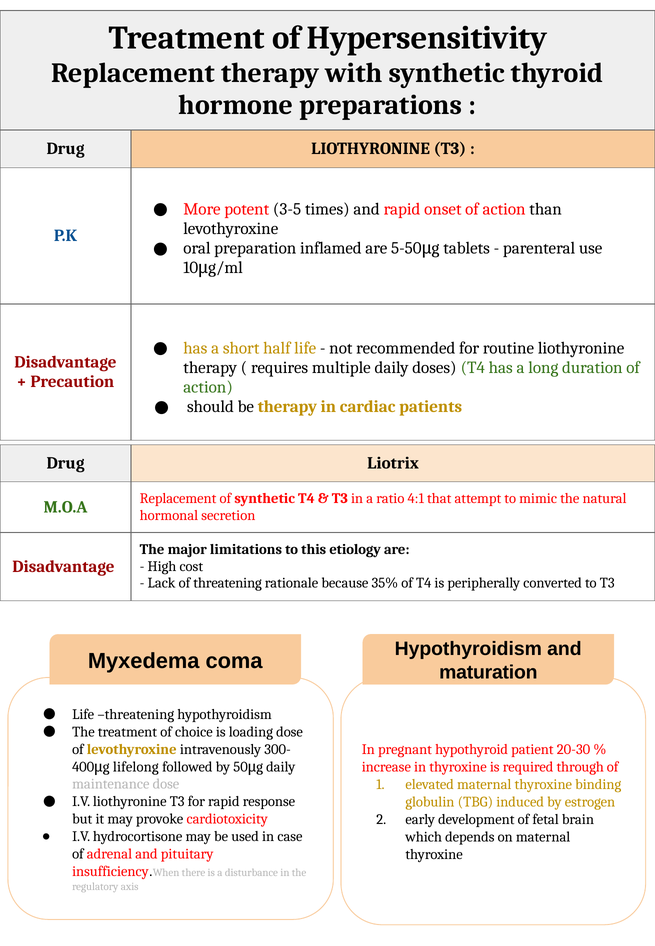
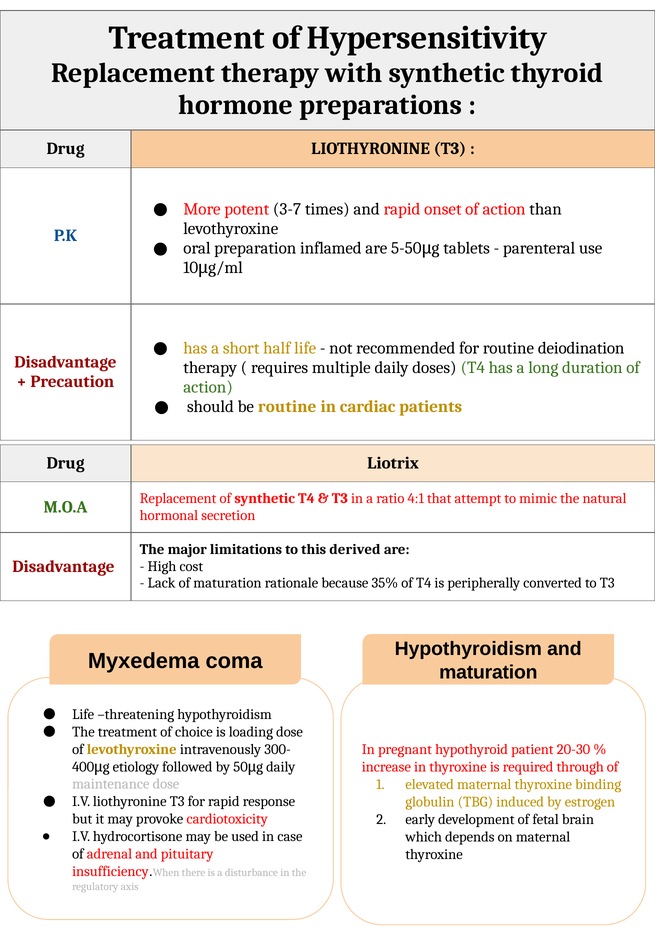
3-5: 3-5 -> 3-7
routine liothyronine: liothyronine -> deiodination
be therapy: therapy -> routine
etiology: etiology -> derived
of threatening: threatening -> maturation
lifelong: lifelong -> etiology
